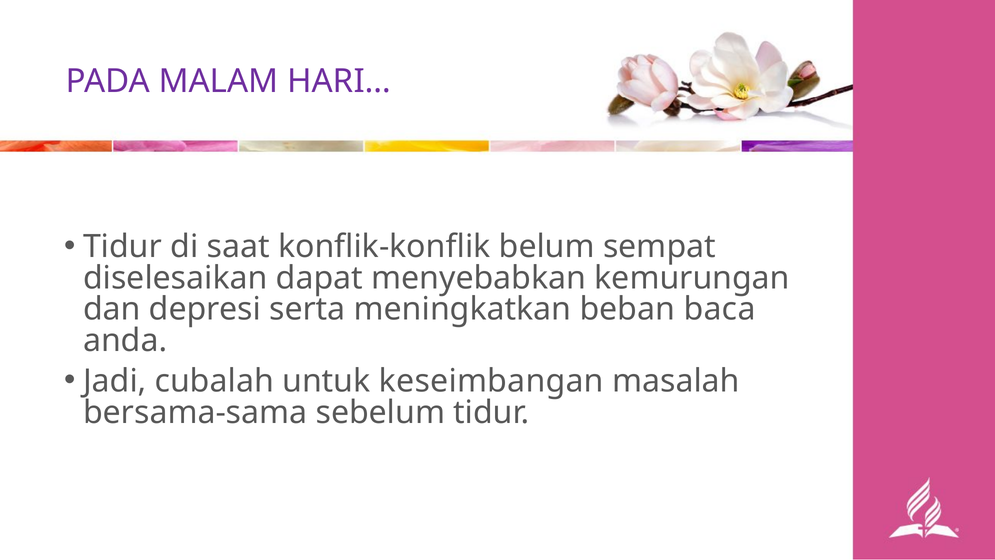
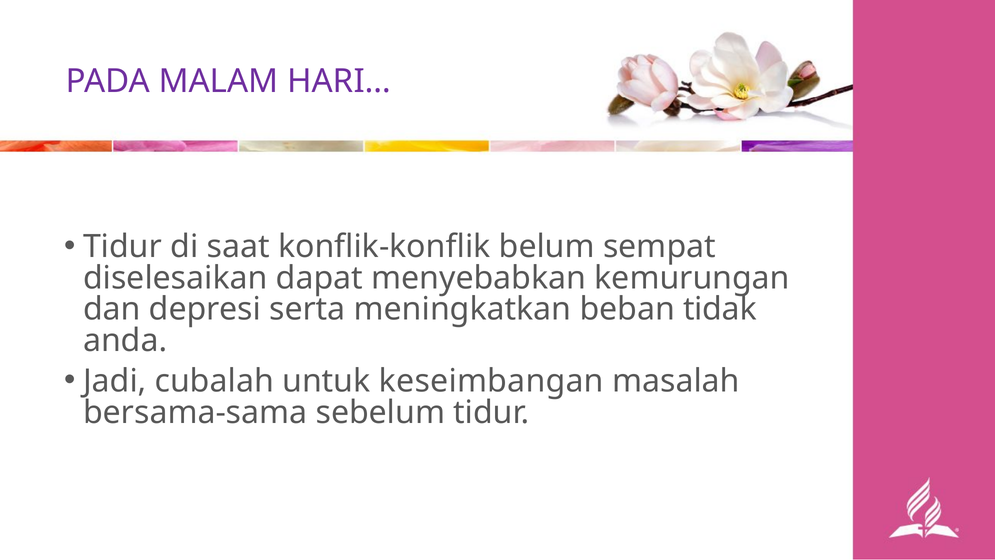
baca: baca -> tidak
